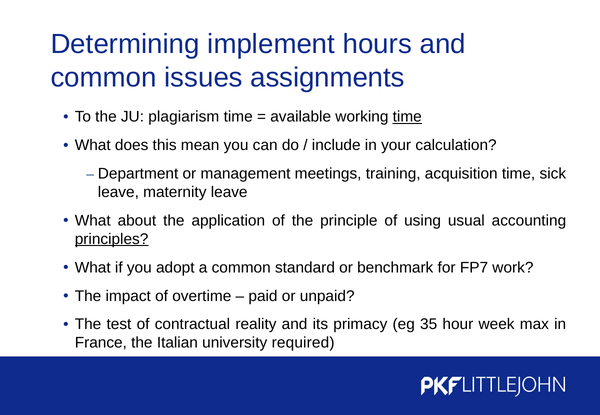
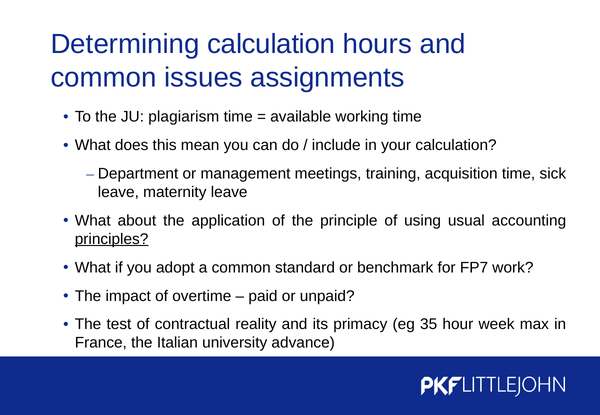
Determining implement: implement -> calculation
time at (407, 117) underline: present -> none
required: required -> advance
